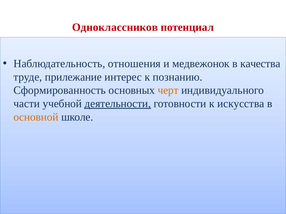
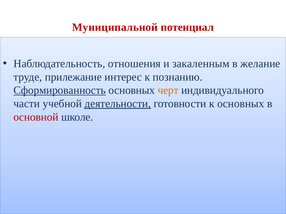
Одноклассников: Одноклассников -> Муниципальной
медвежонок: медвежонок -> закаленным
качества: качества -> желание
Сформированность underline: none -> present
к искусства: искусства -> основных
основной colour: orange -> red
